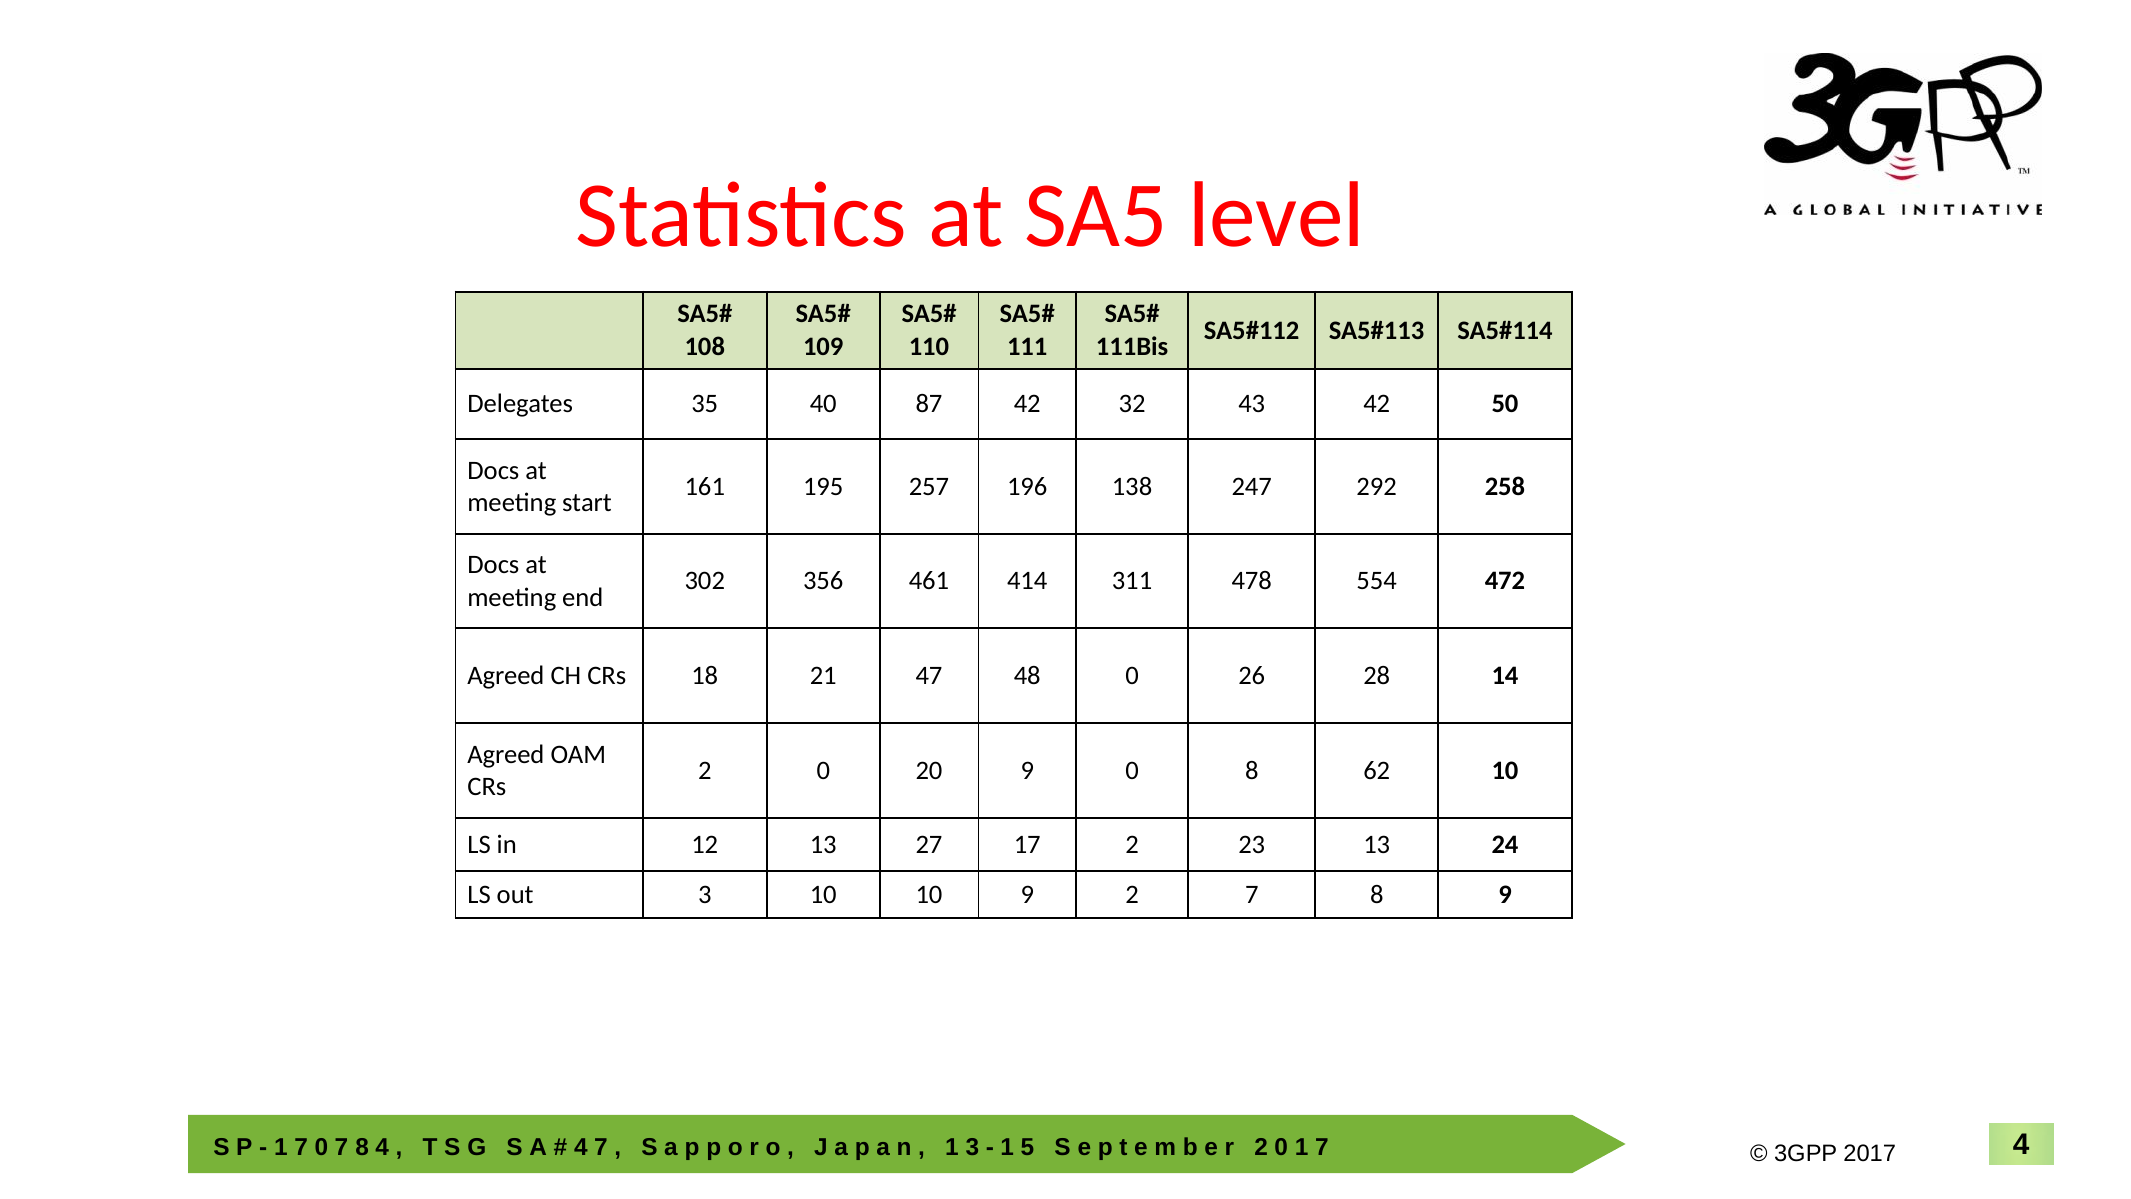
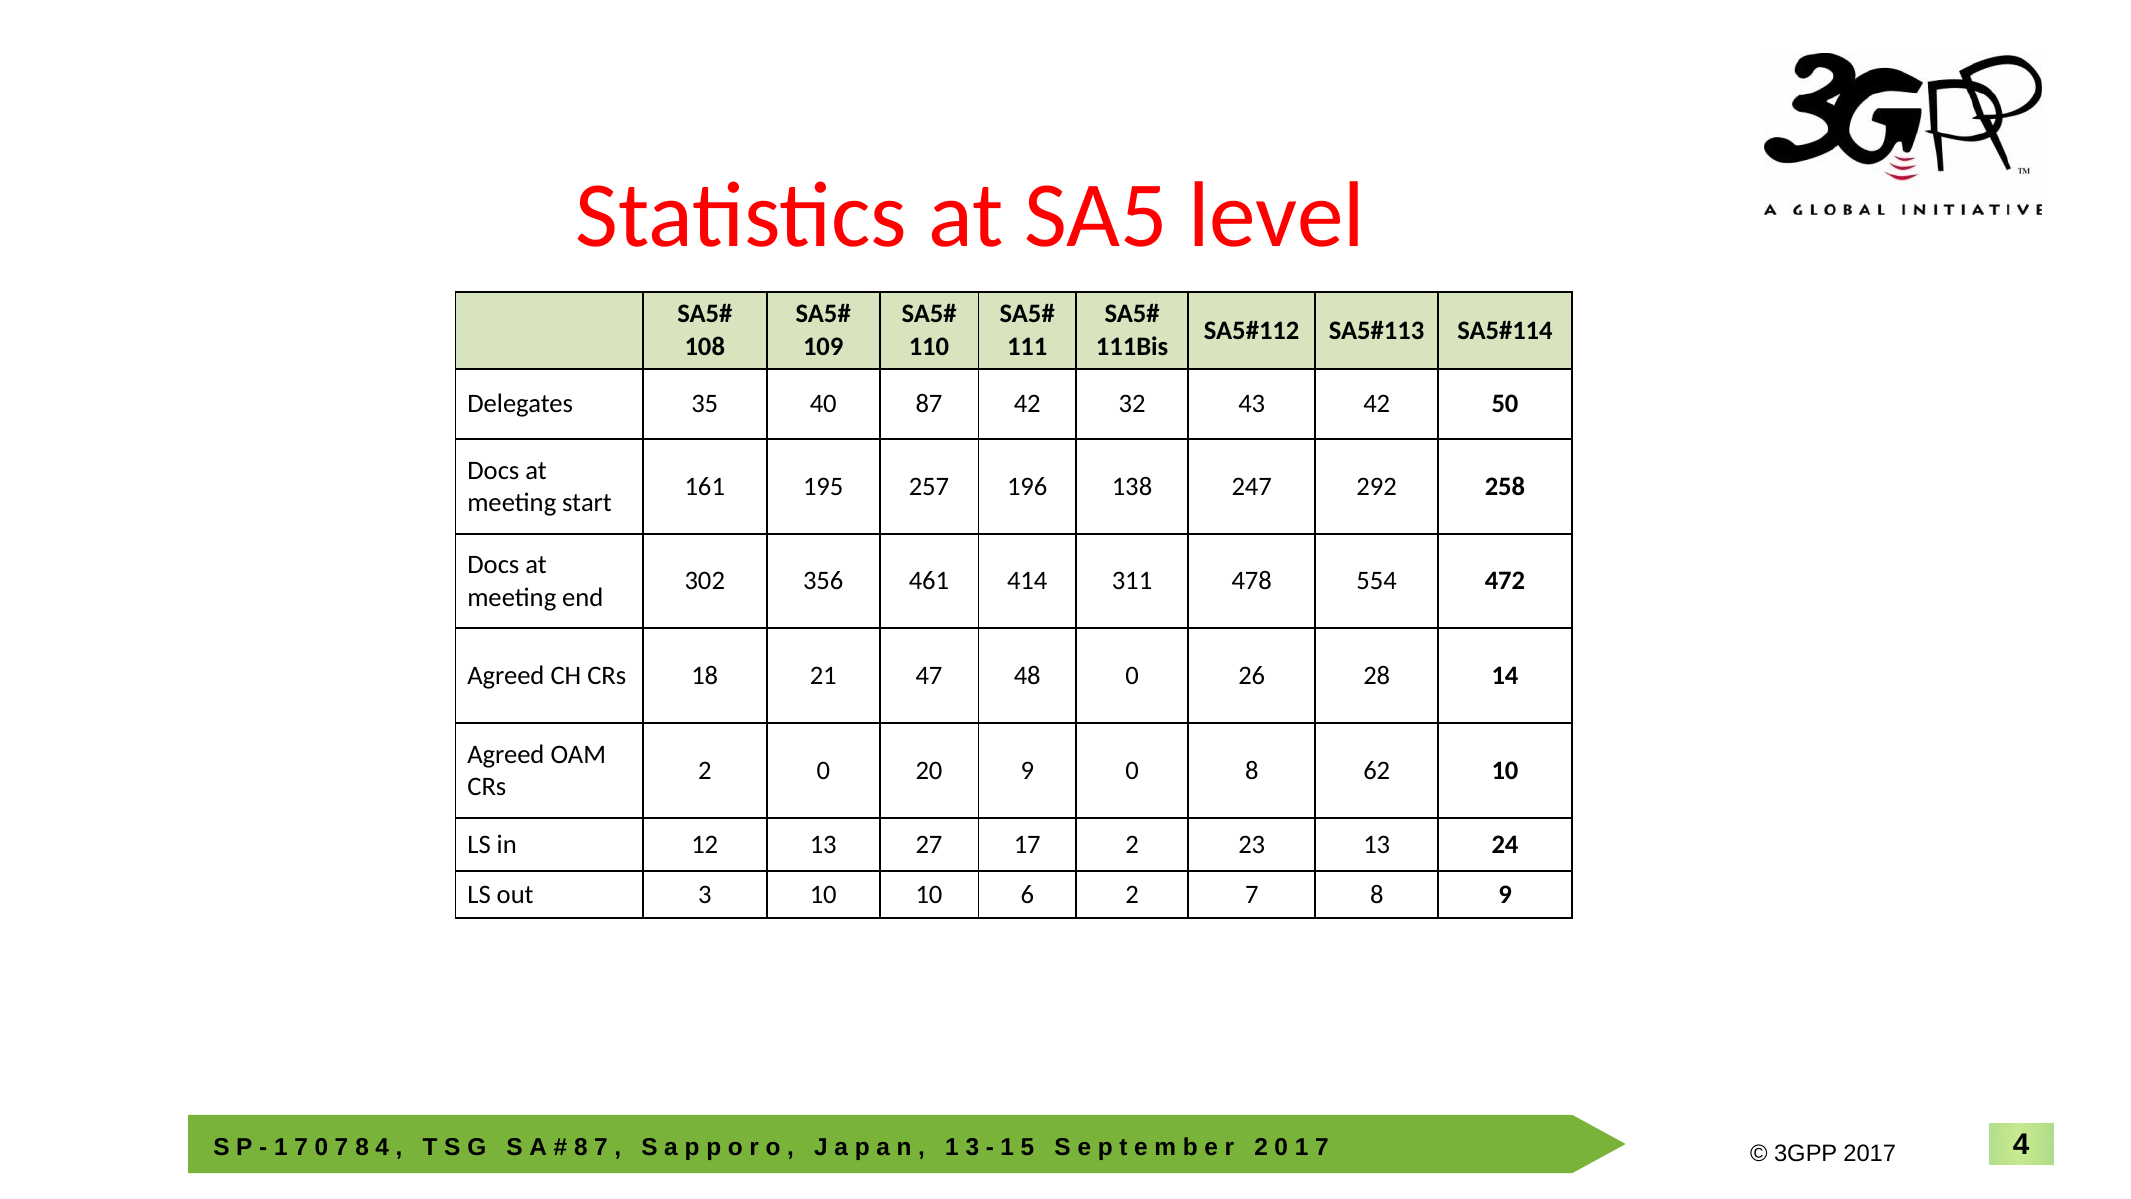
10 9: 9 -> 6
4 at (581, 1147): 4 -> 8
